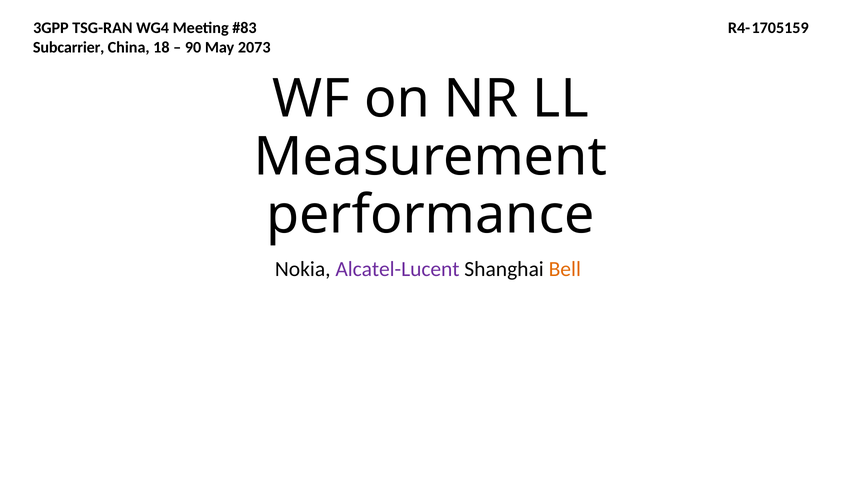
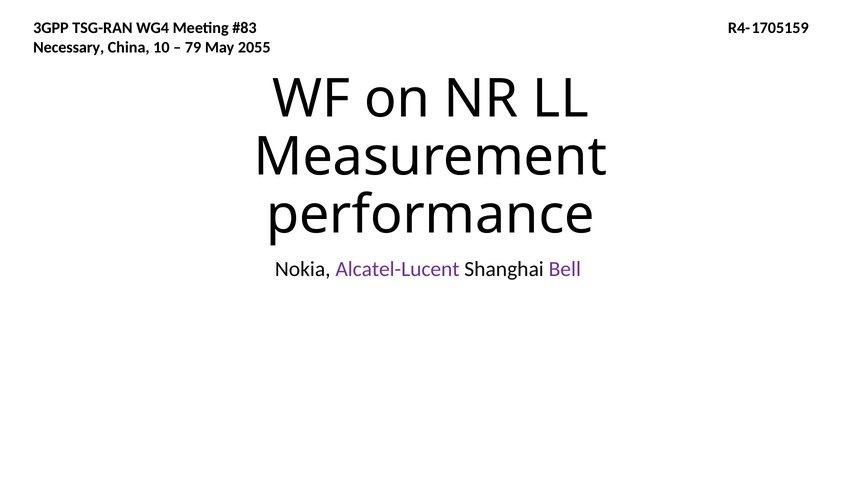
Subcarrier: Subcarrier -> Necessary
18: 18 -> 10
90: 90 -> 79
2073: 2073 -> 2055
Bell colour: orange -> purple
